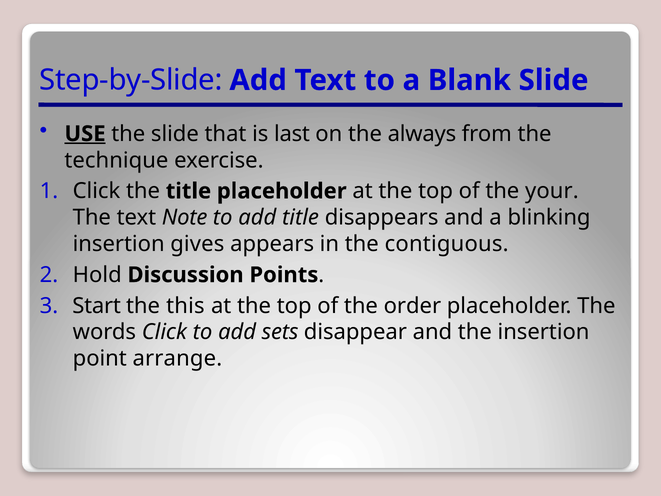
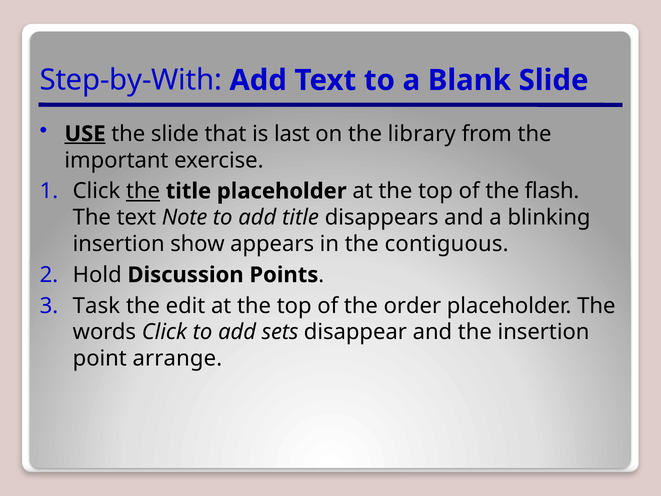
Step-by-Slide: Step-by-Slide -> Step-by-With
always: always -> library
technique: technique -> important
the at (143, 191) underline: none -> present
your: your -> flash
gives: gives -> show
Start: Start -> Task
this: this -> edit
